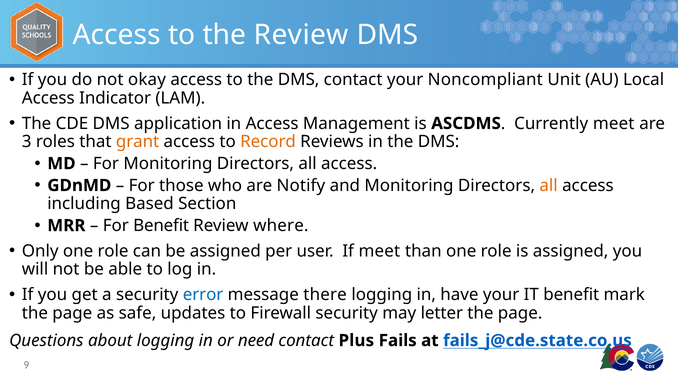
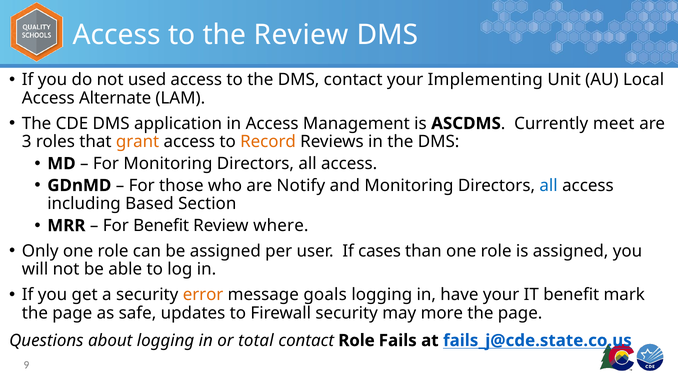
okay: okay -> used
Noncompliant: Noncompliant -> Implementing
Indicator: Indicator -> Alternate
all at (549, 185) colour: orange -> blue
If meet: meet -> cases
error colour: blue -> orange
there: there -> goals
letter: letter -> more
need: need -> total
contact Plus: Plus -> Role
